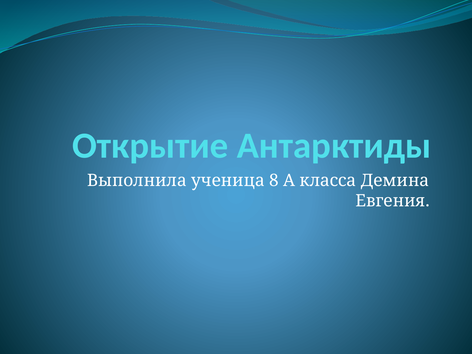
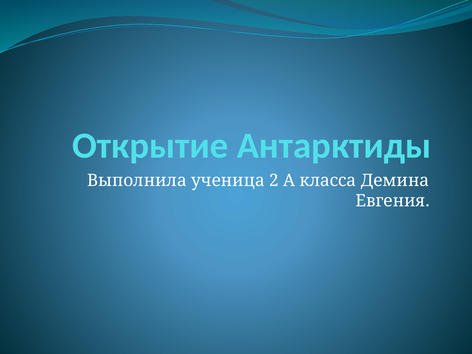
8: 8 -> 2
